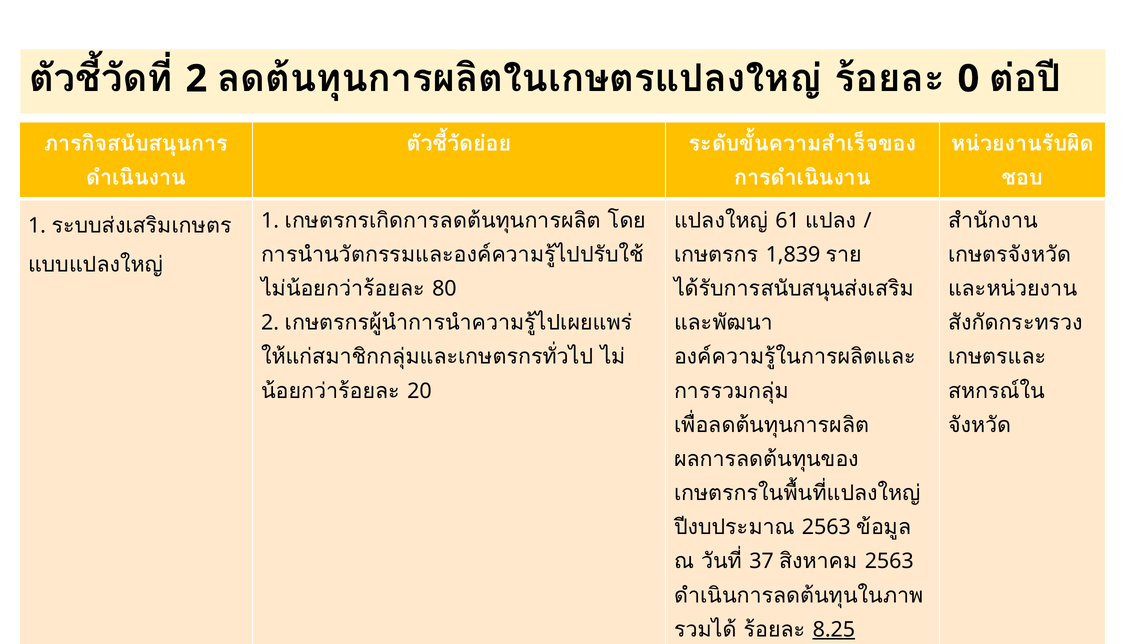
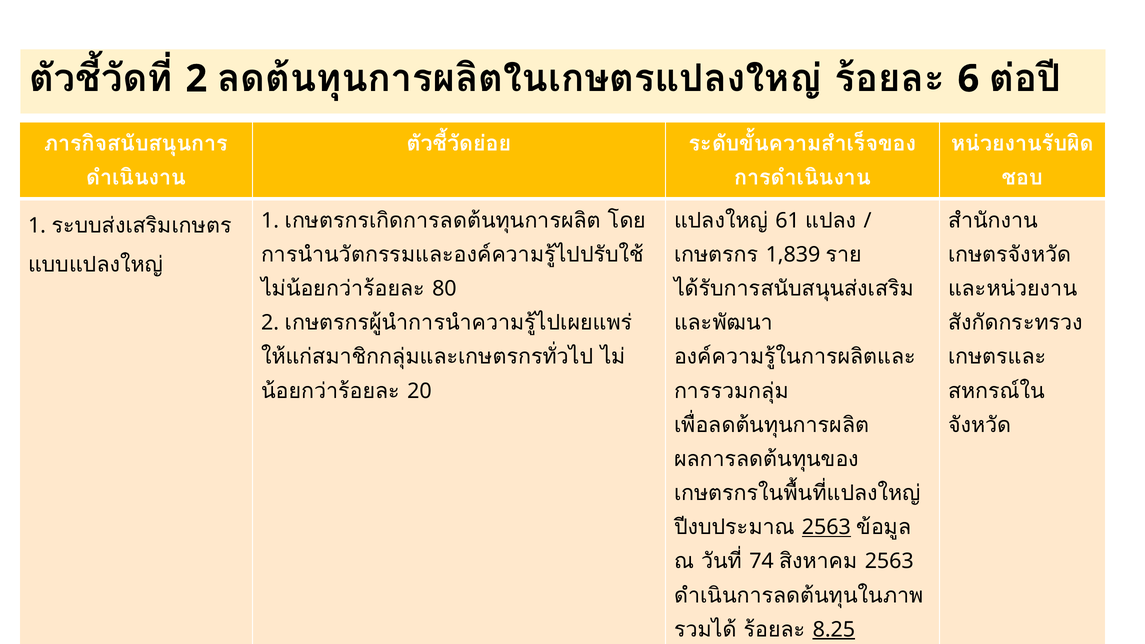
0: 0 -> 6
2563 at (826, 527) underline: none -> present
37: 37 -> 74
